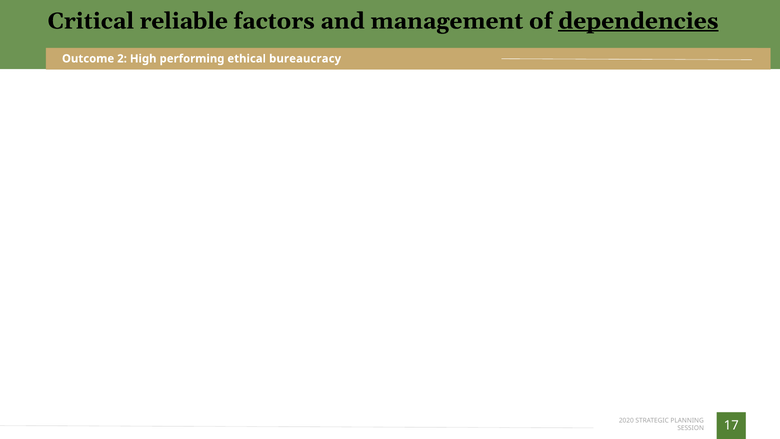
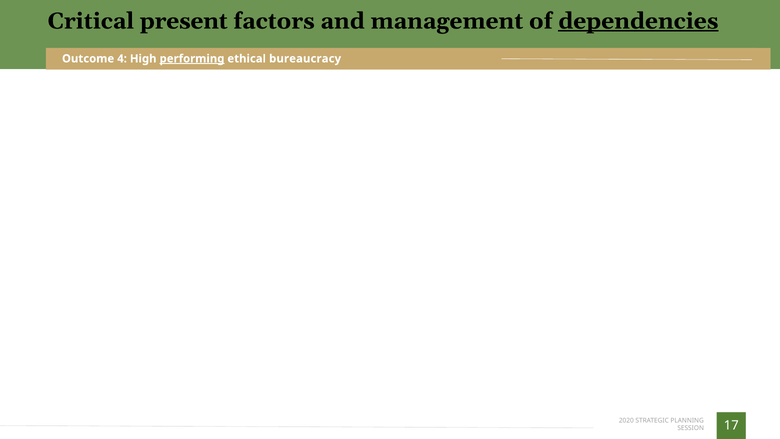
reliable: reliable -> present
2: 2 -> 4
performing underline: none -> present
